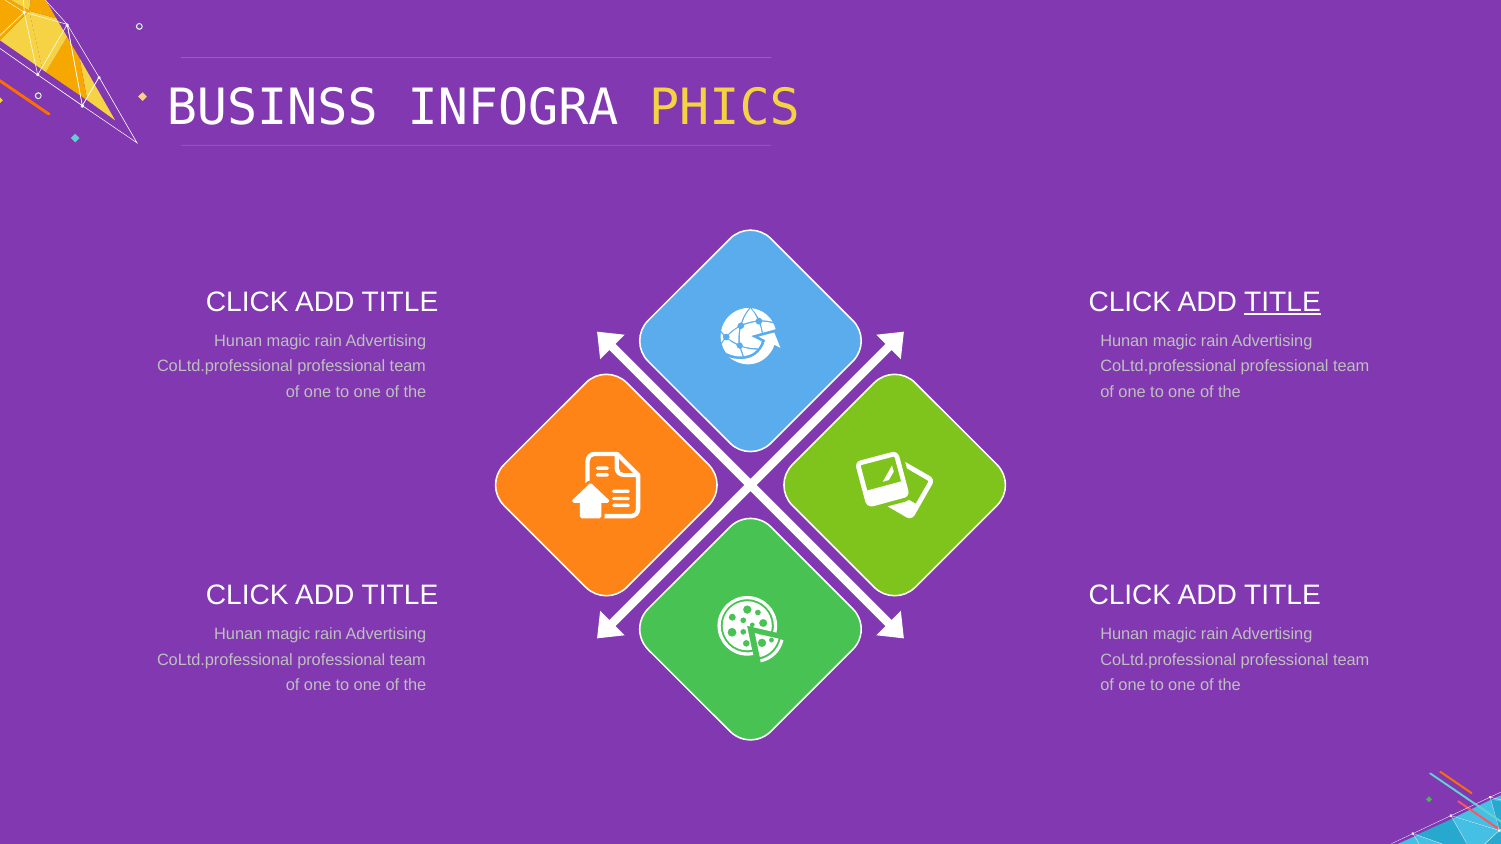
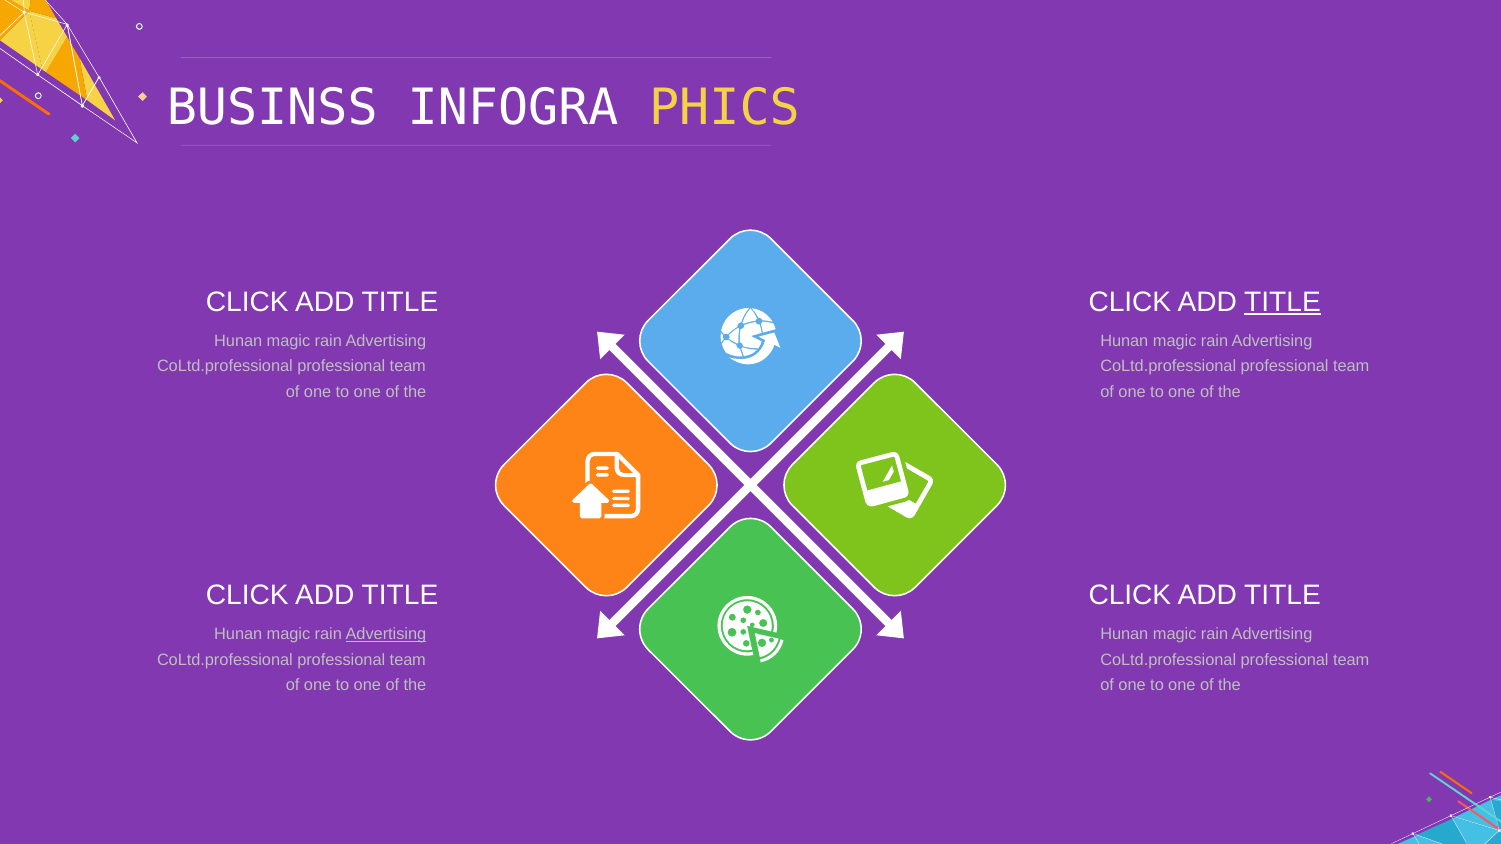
Advertising at (386, 635) underline: none -> present
